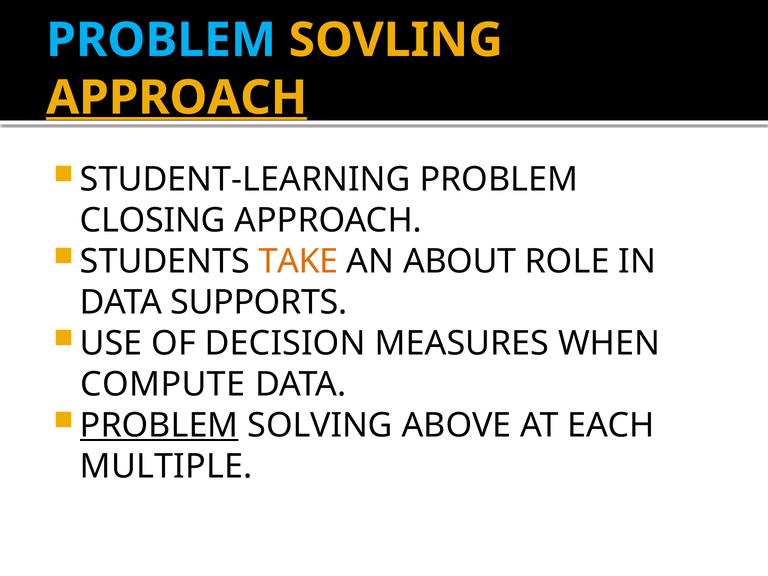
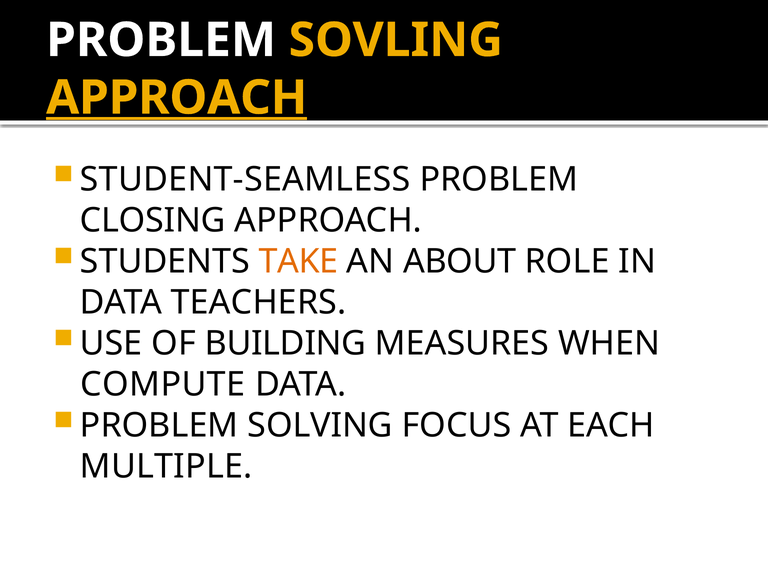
PROBLEM at (161, 40) colour: light blue -> white
STUDENT-LEARNING: STUDENT-LEARNING -> STUDENT-SEAMLESS
SUPPORTS: SUPPORTS -> TEACHERS
DECISION: DECISION -> BUILDING
PROBLEM at (159, 425) underline: present -> none
ABOVE: ABOVE -> FOCUS
